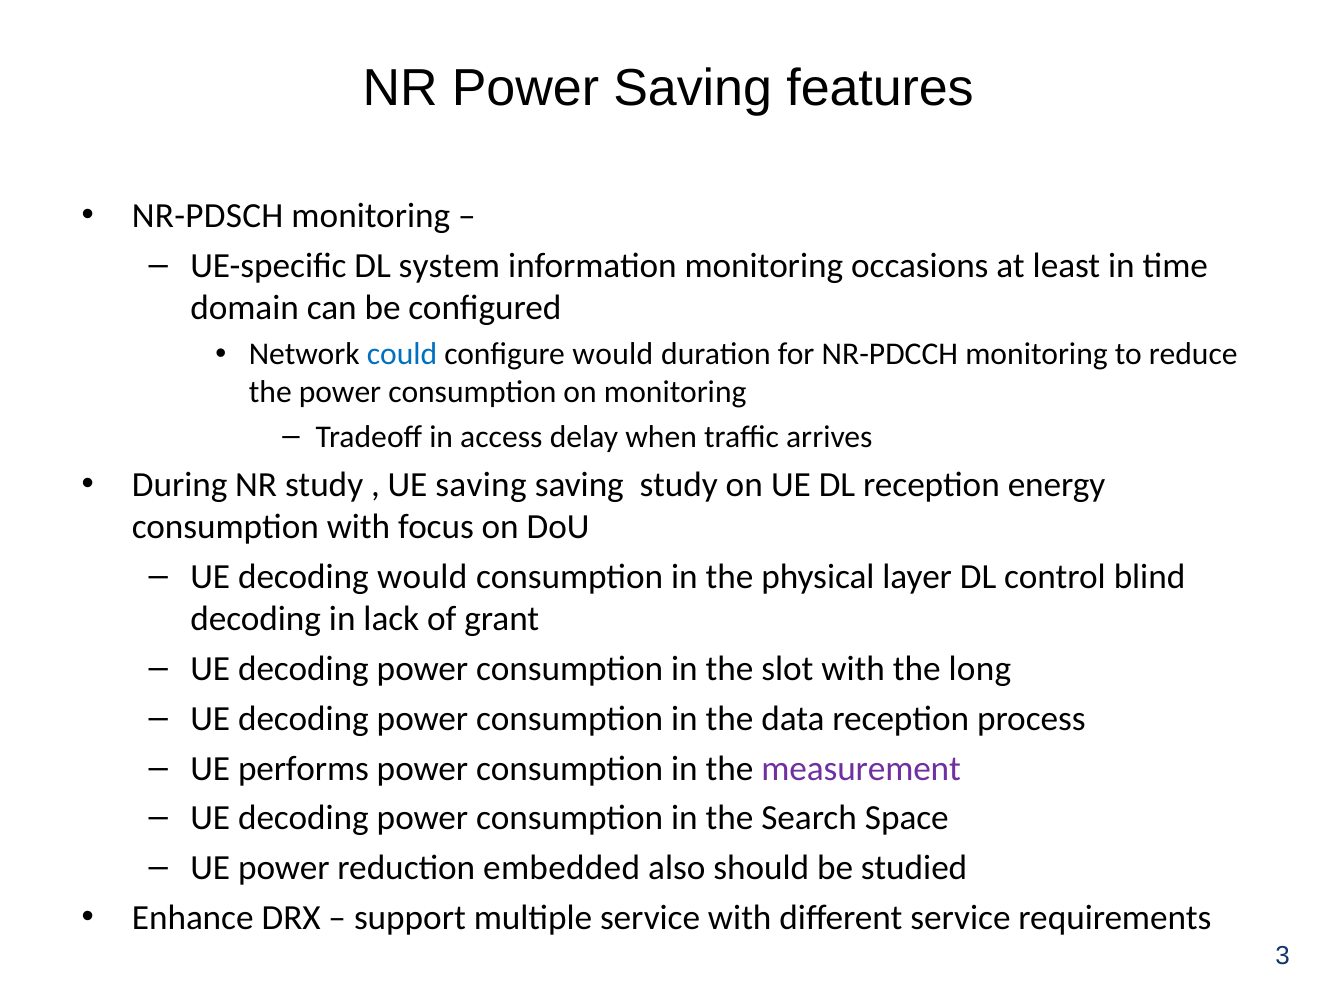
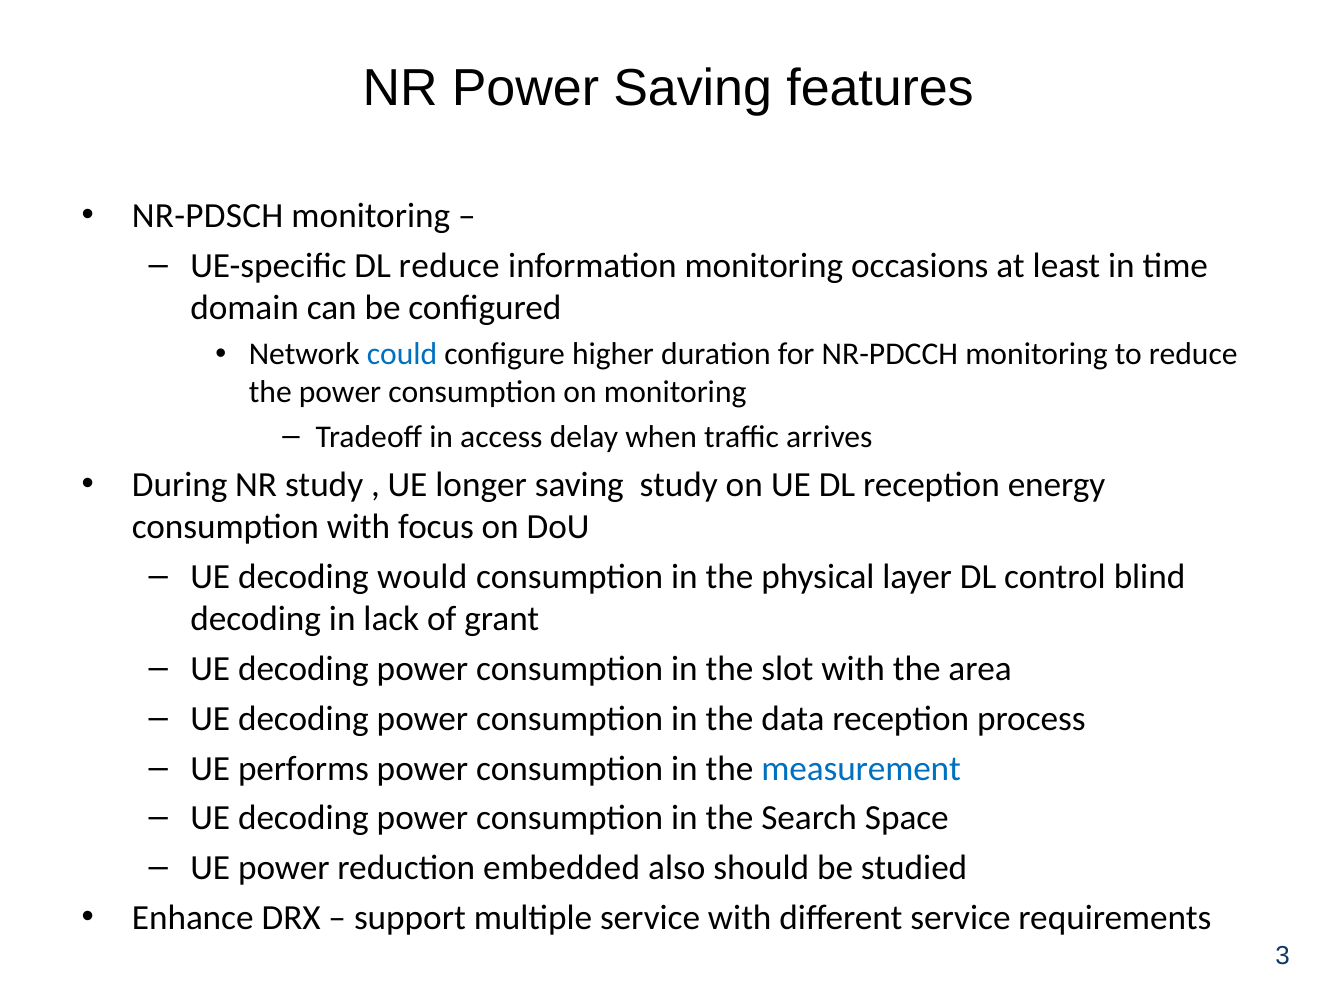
DL system: system -> reduce
configure would: would -> higher
UE saving: saving -> longer
long: long -> area
measurement colour: purple -> blue
